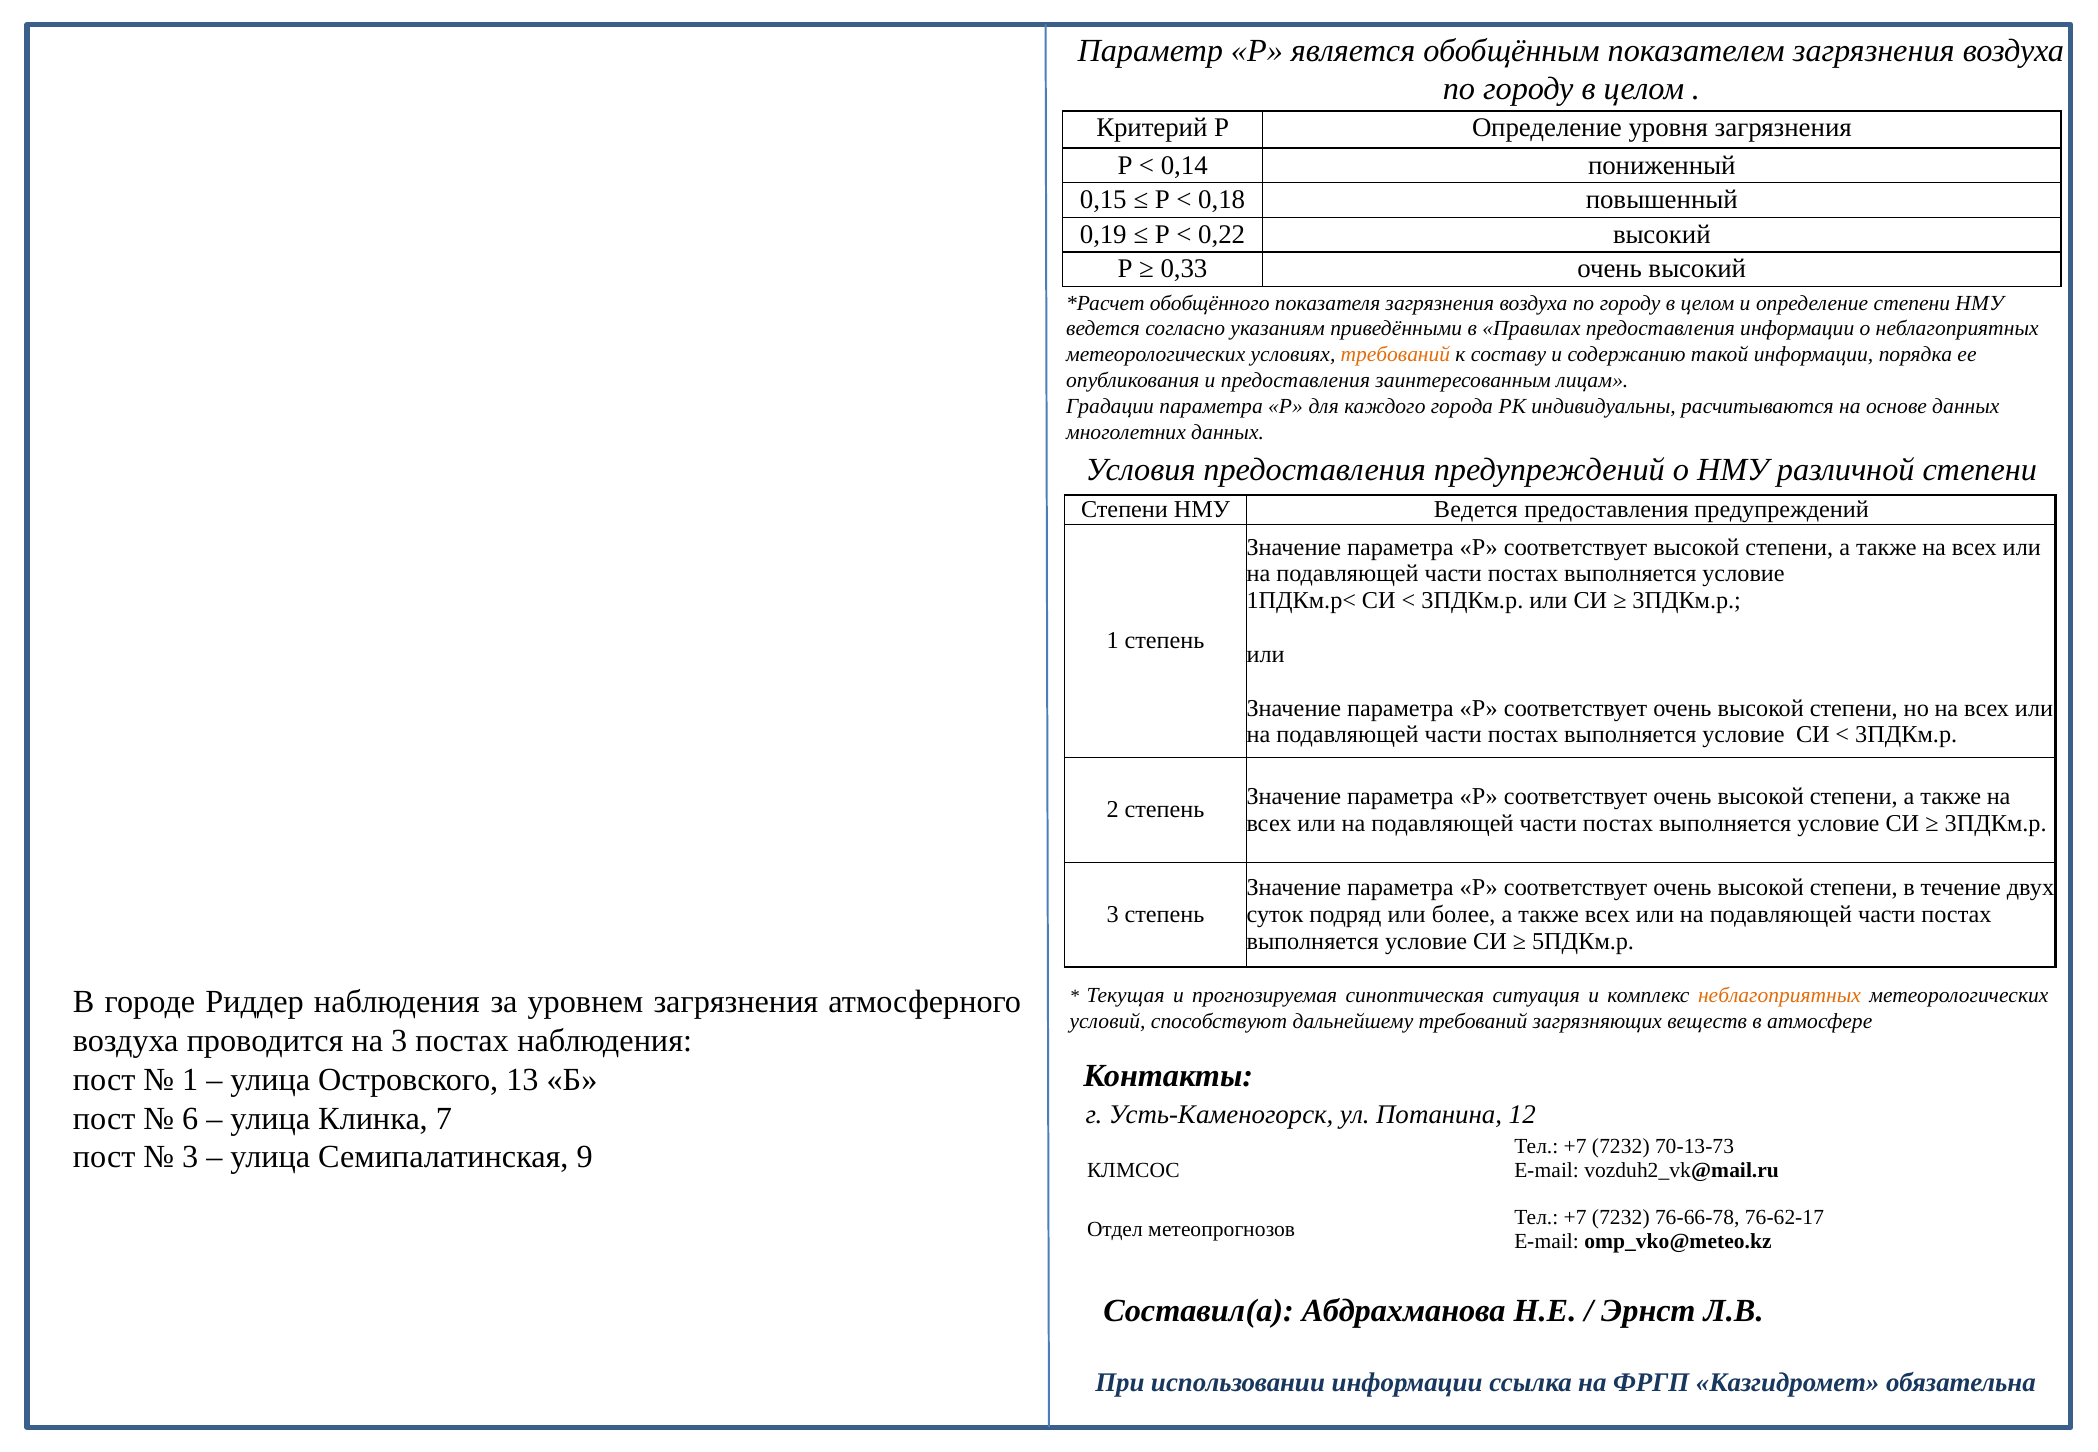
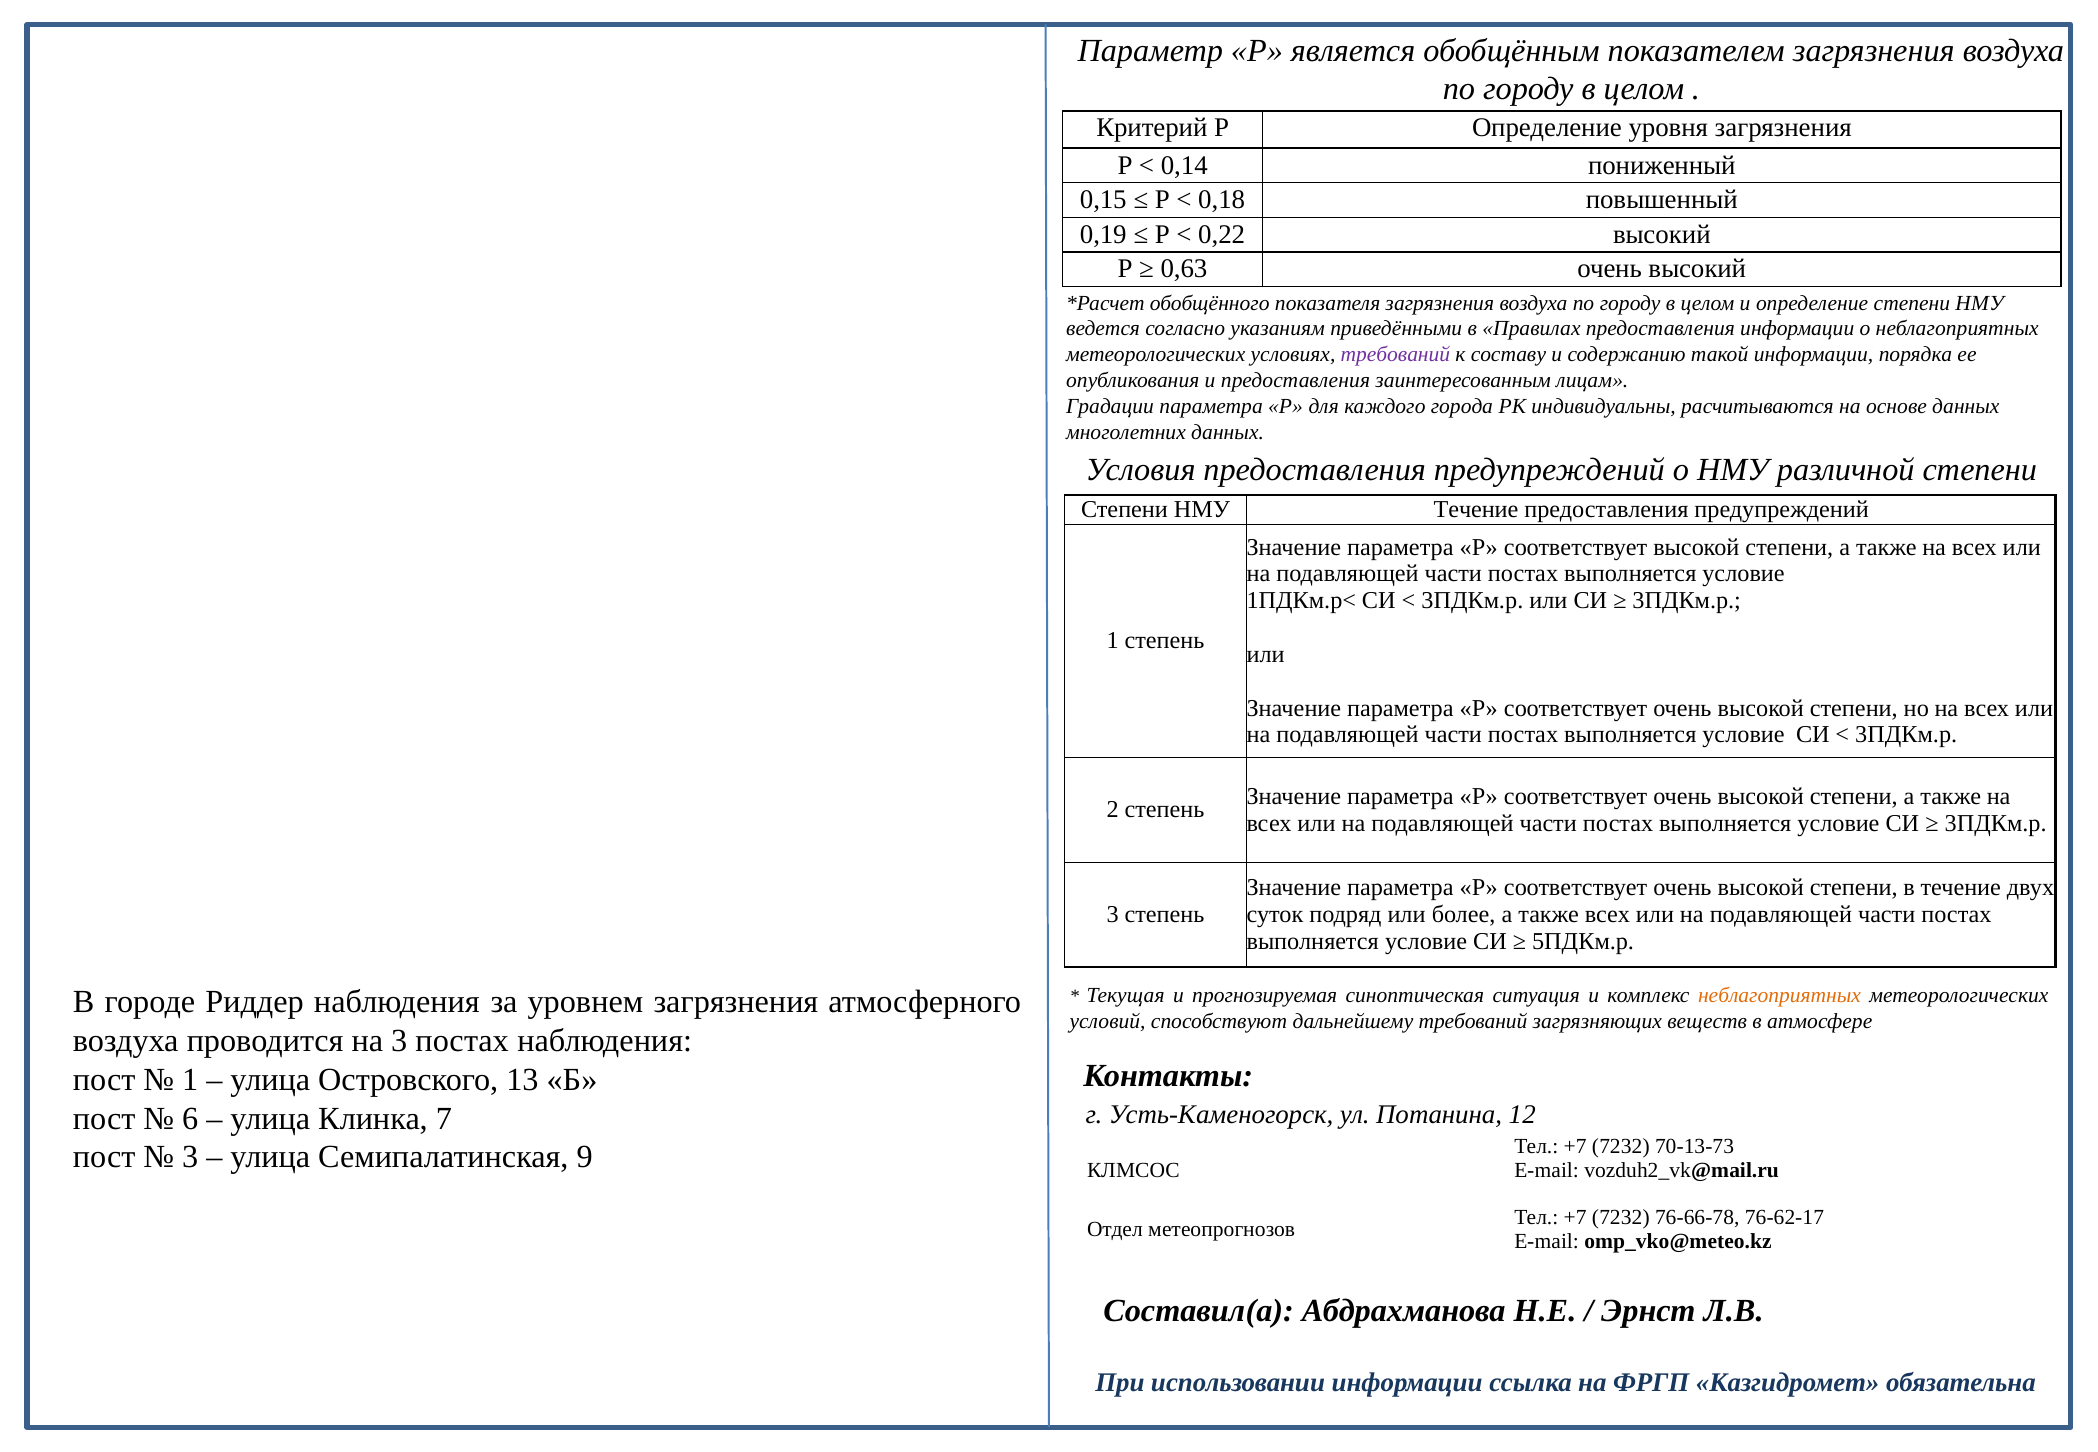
0,33: 0,33 -> 0,63
требований at (1395, 355) colour: orange -> purple
Ведется at (1476, 510): Ведется -> Течение
